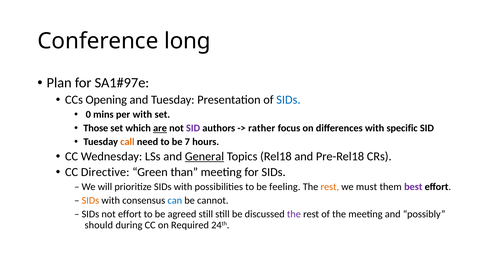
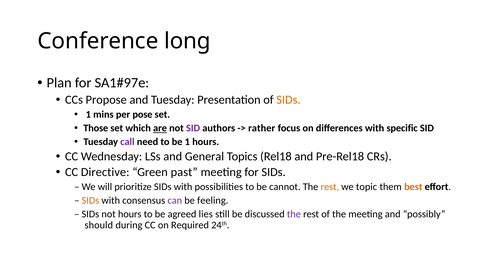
Opening: Opening -> Propose
SIDs at (288, 100) colour: blue -> orange
0 at (88, 115): 0 -> 1
per with: with -> pose
call colour: orange -> purple
be 7: 7 -> 1
General underline: present -> none
than: than -> past
feeling: feeling -> cannot
must: must -> topic
best colour: purple -> orange
can colour: blue -> purple
cannot: cannot -> feeling
not effort: effort -> hours
agreed still: still -> lies
